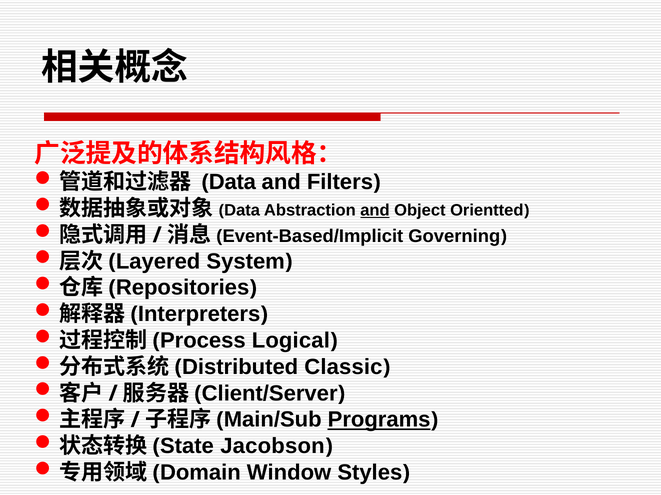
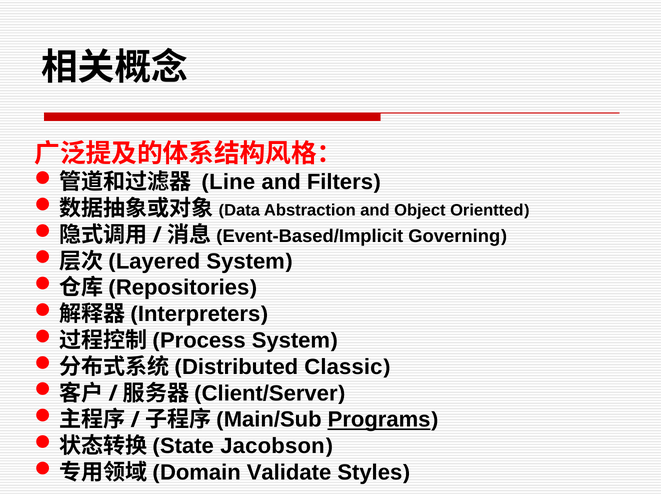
Data at (232, 182): Data -> Line
and at (375, 211) underline: present -> none
Logical at (291, 341): Logical -> System
Window: Window -> Validate
